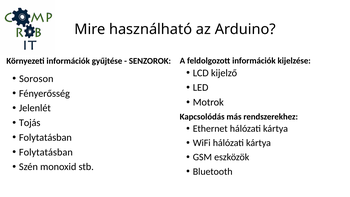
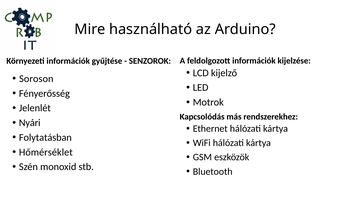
Tojás: Tojás -> Nyári
Folytatásban at (46, 152): Folytatásban -> Hőmérséklet
